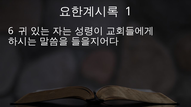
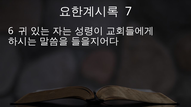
1: 1 -> 7
